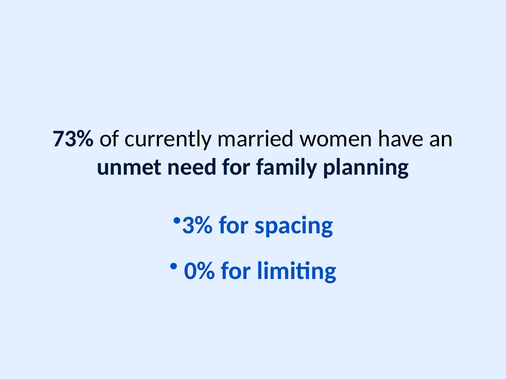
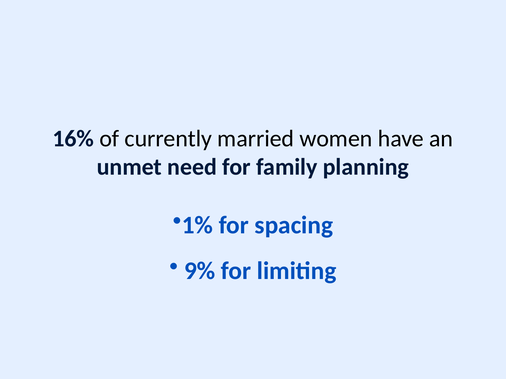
73%: 73% -> 16%
3%: 3% -> 1%
0%: 0% -> 9%
